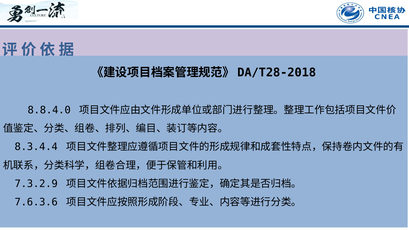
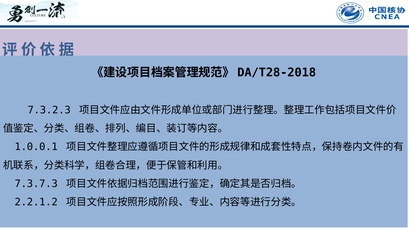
8.8.4.0: 8.8.4.0 -> 7.3.2.3
8.3.4.4: 8.3.4.4 -> 1.0.0.1
7.3.2.9: 7.3.2.9 -> 7.3.7.3
7.6.3.6: 7.6.3.6 -> 2.2.1.2
